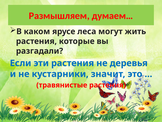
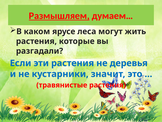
Размышляем underline: none -> present
